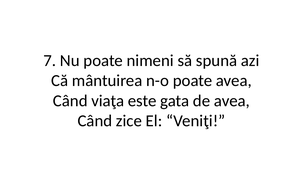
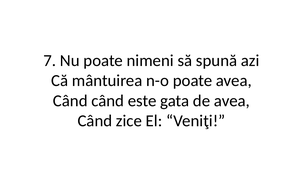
Când viaţa: viaţa -> când
